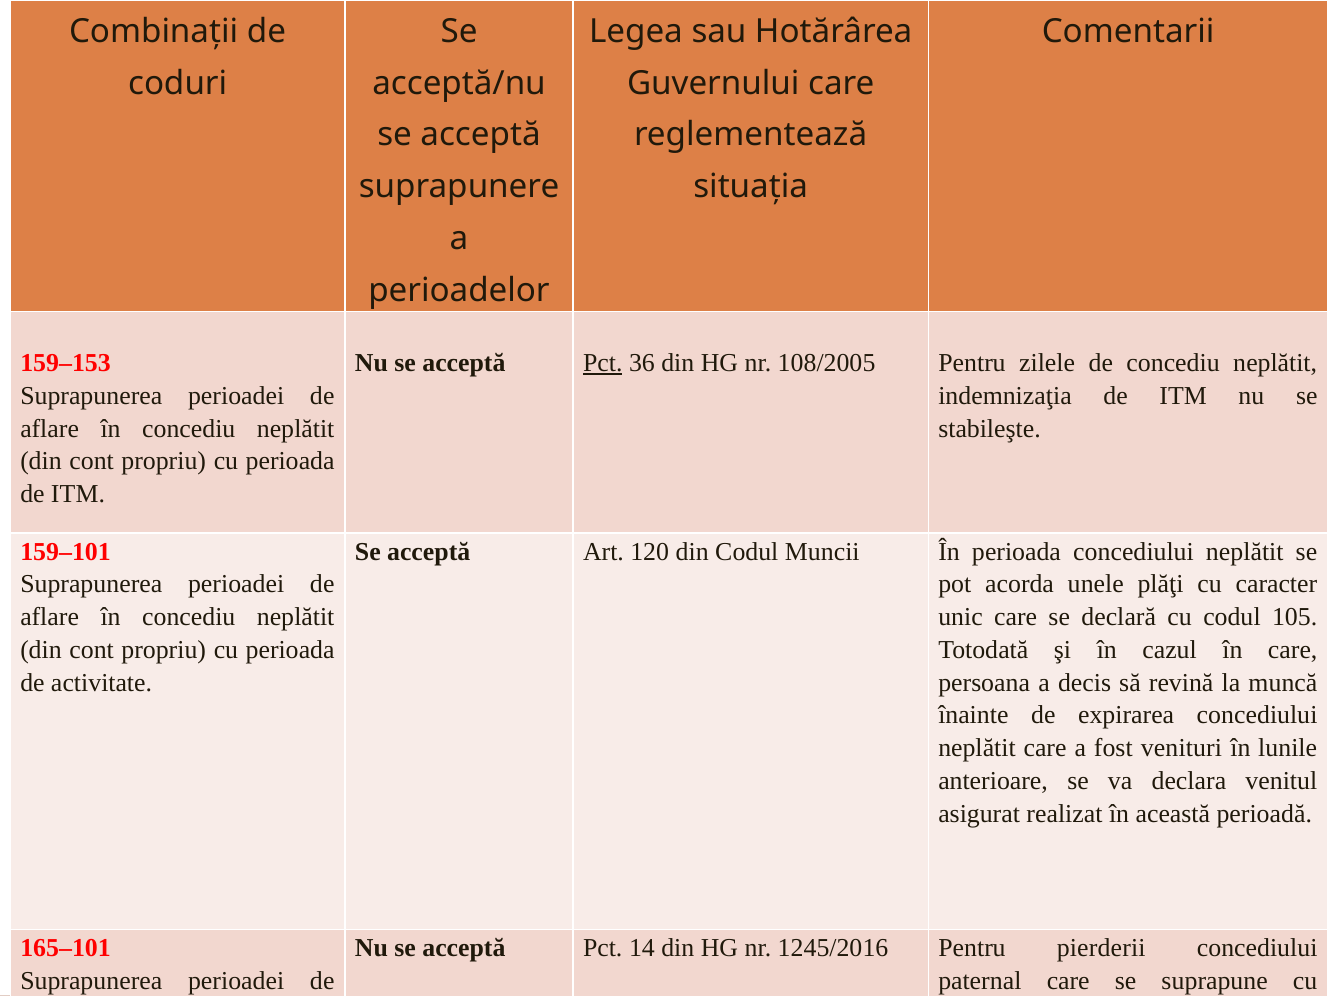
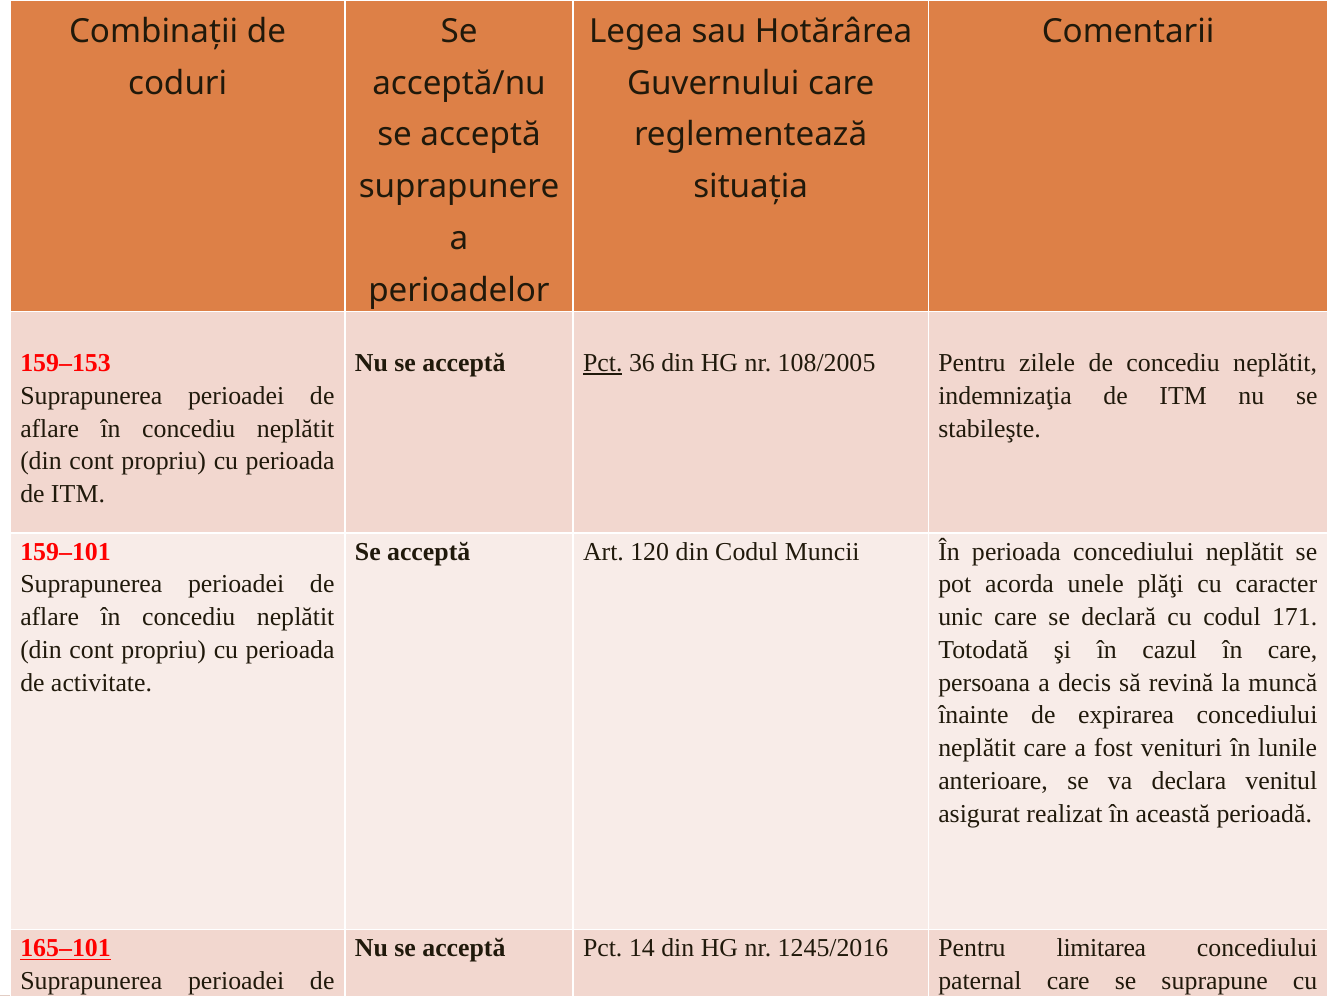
105: 105 -> 171
165–101 underline: none -> present
pierderii: pierderii -> limitarea
